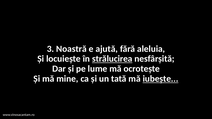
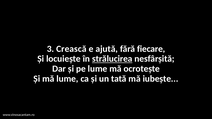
Noastră: Noastră -> Crească
aleluia: aleluia -> fiecare
mă mine: mine -> lume
iubește underline: present -> none
